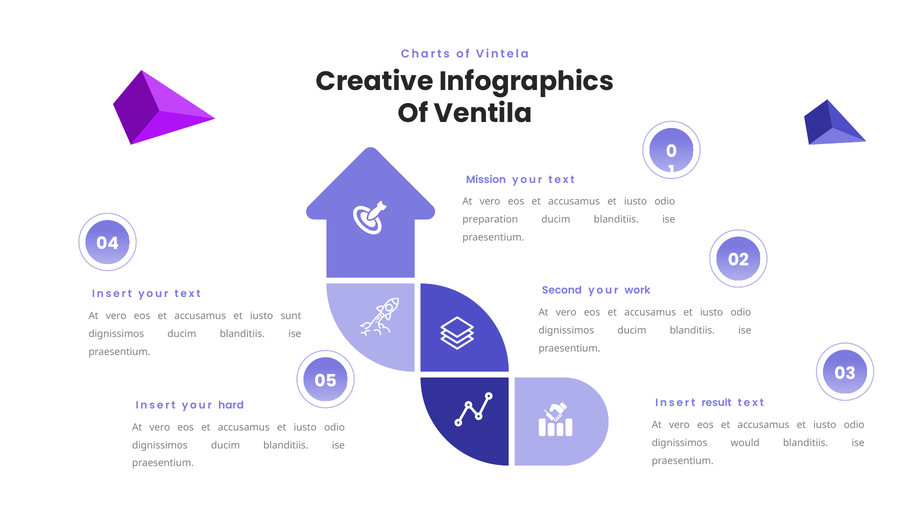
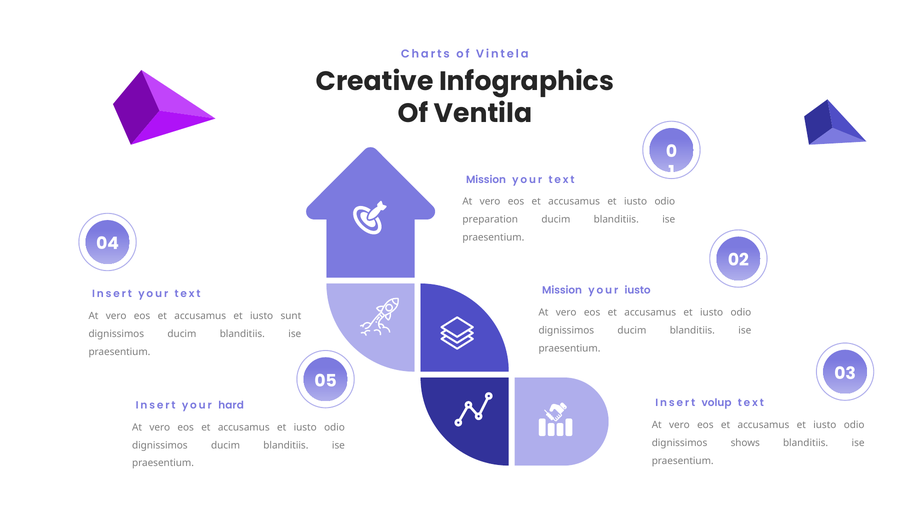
Second at (562, 290): Second -> Mission
your work: work -> iusto
result: result -> volup
would: would -> shows
